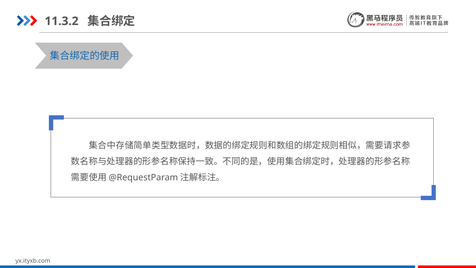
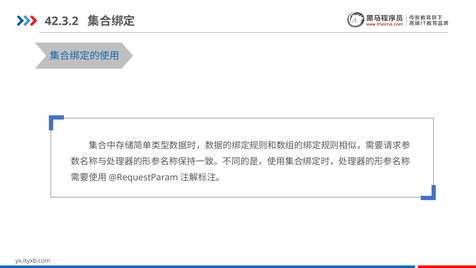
11.3.2: 11.3.2 -> 42.3.2
